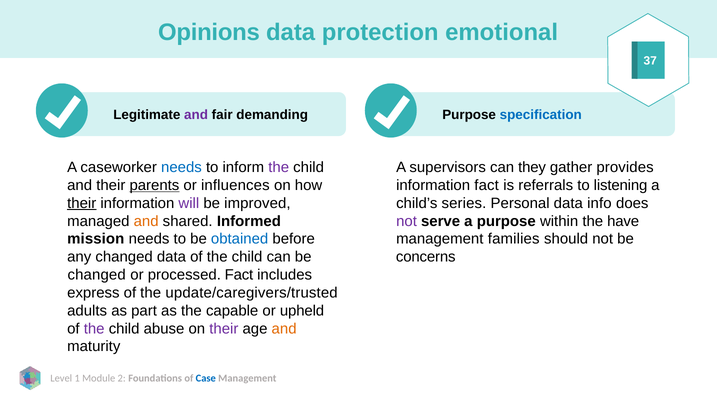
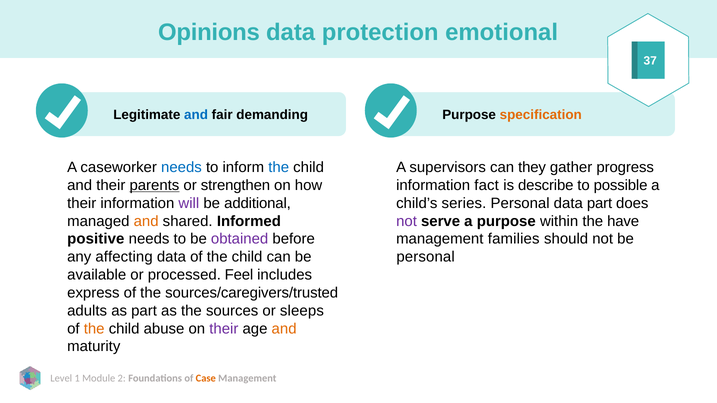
and at (196, 115) colour: purple -> blue
specification colour: blue -> orange
the at (279, 168) colour: purple -> blue
provides: provides -> progress
influences: influences -> strengthen
referrals: referrals -> describe
listening: listening -> possible
their at (82, 203) underline: present -> none
improved: improved -> additional
data info: info -> part
mission: mission -> positive
obtained colour: blue -> purple
any changed: changed -> affecting
concerns at (426, 257): concerns -> personal
changed at (97, 275): changed -> available
processed Fact: Fact -> Feel
update/caregivers/trusted: update/caregivers/trusted -> sources/caregivers/trusted
capable: capable -> sources
upheld: upheld -> sleeps
the at (94, 329) colour: purple -> orange
Case colour: blue -> orange
